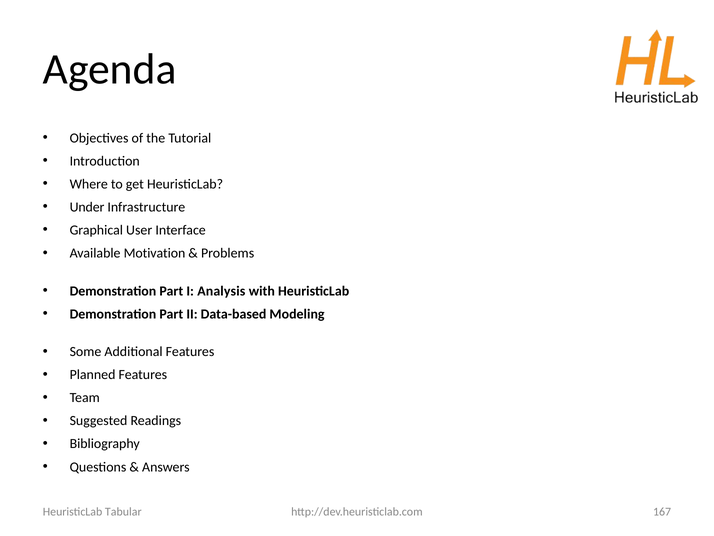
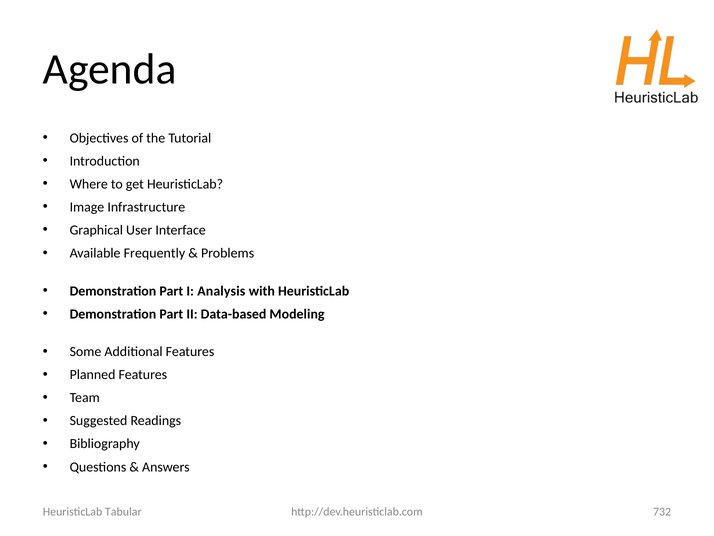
Under: Under -> Image
Motivation: Motivation -> Frequently
167: 167 -> 732
